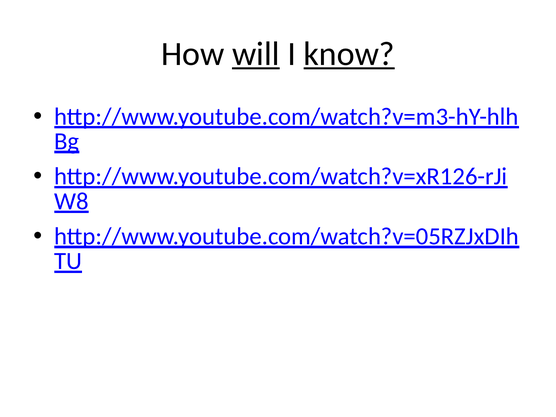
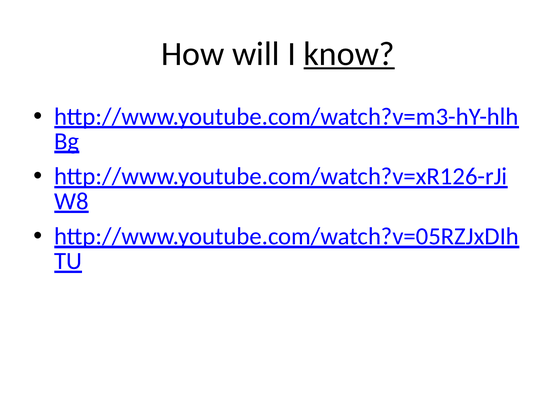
will underline: present -> none
